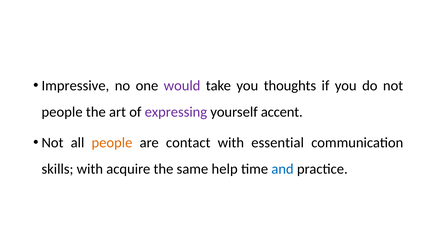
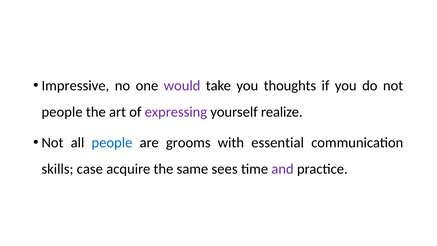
accent: accent -> realize
people at (112, 143) colour: orange -> blue
contact: contact -> grooms
skills with: with -> case
help: help -> sees
and colour: blue -> purple
